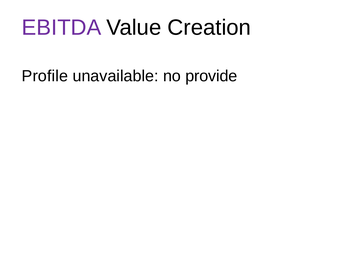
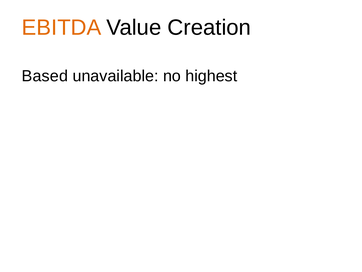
EBITDA colour: purple -> orange
Profile: Profile -> Based
provide: provide -> highest
